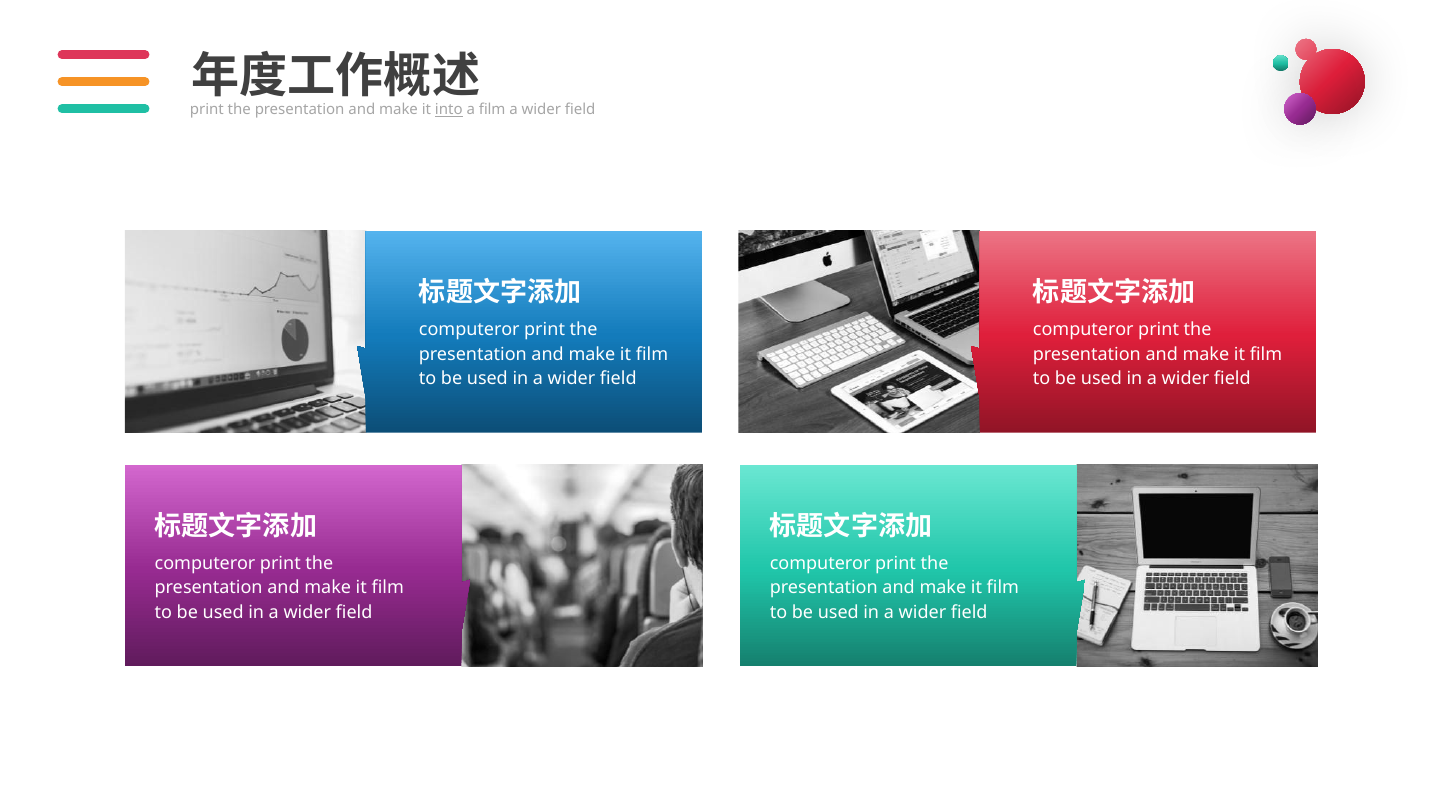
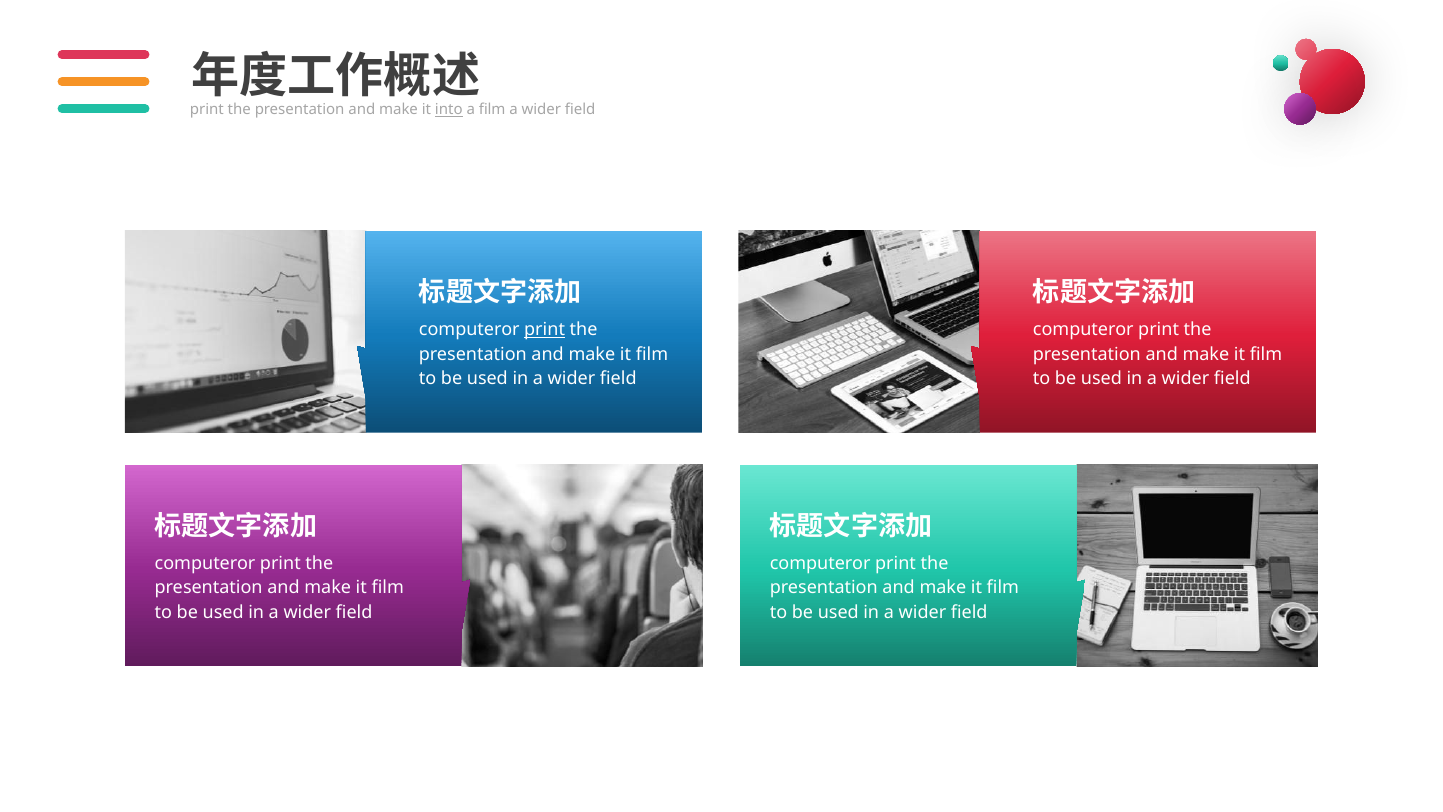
print at (545, 329) underline: none -> present
